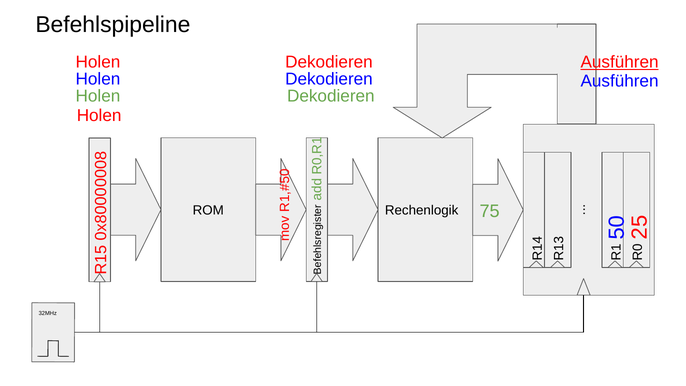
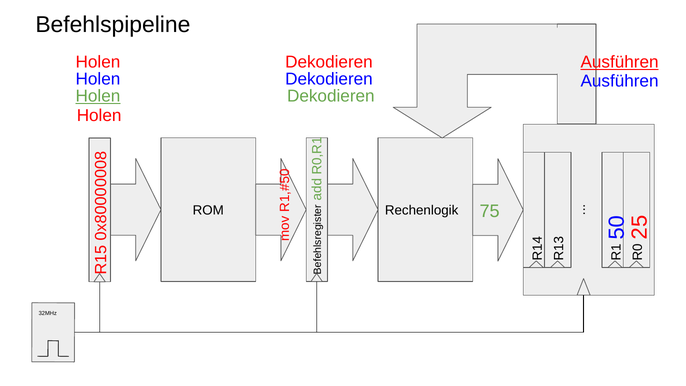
Holen at (98, 96) underline: none -> present
